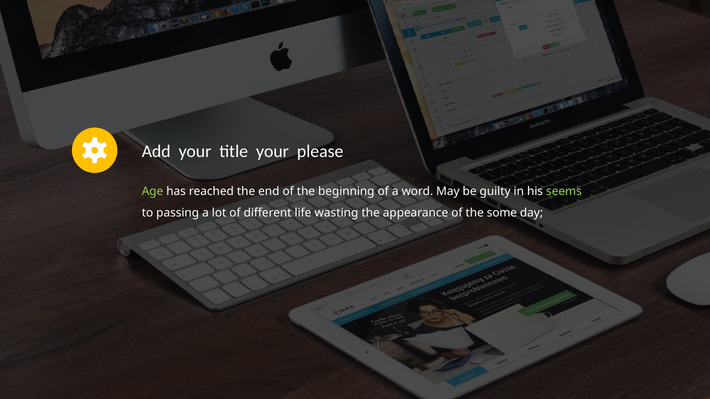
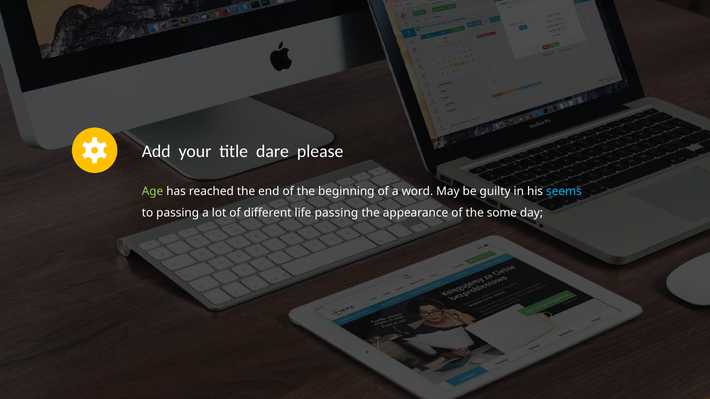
title your: your -> dare
seems colour: light green -> light blue
life wasting: wasting -> passing
